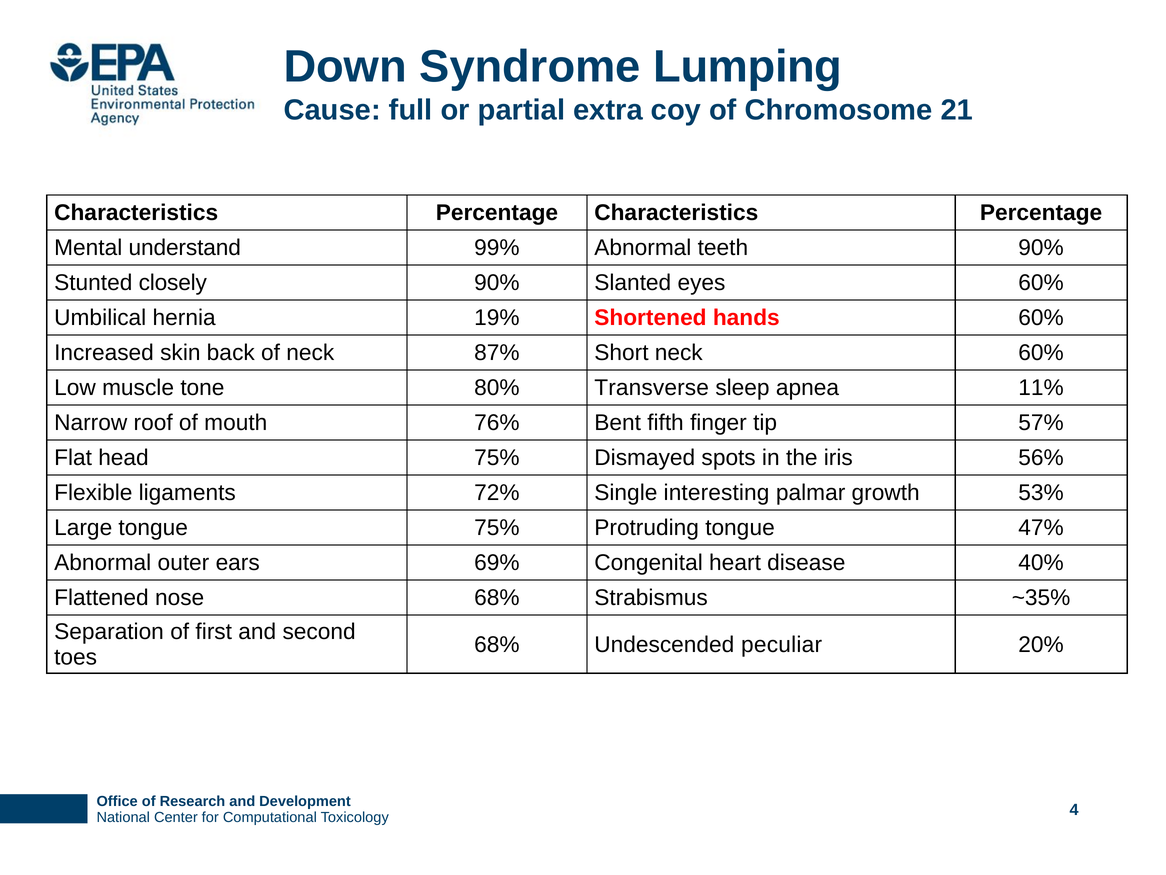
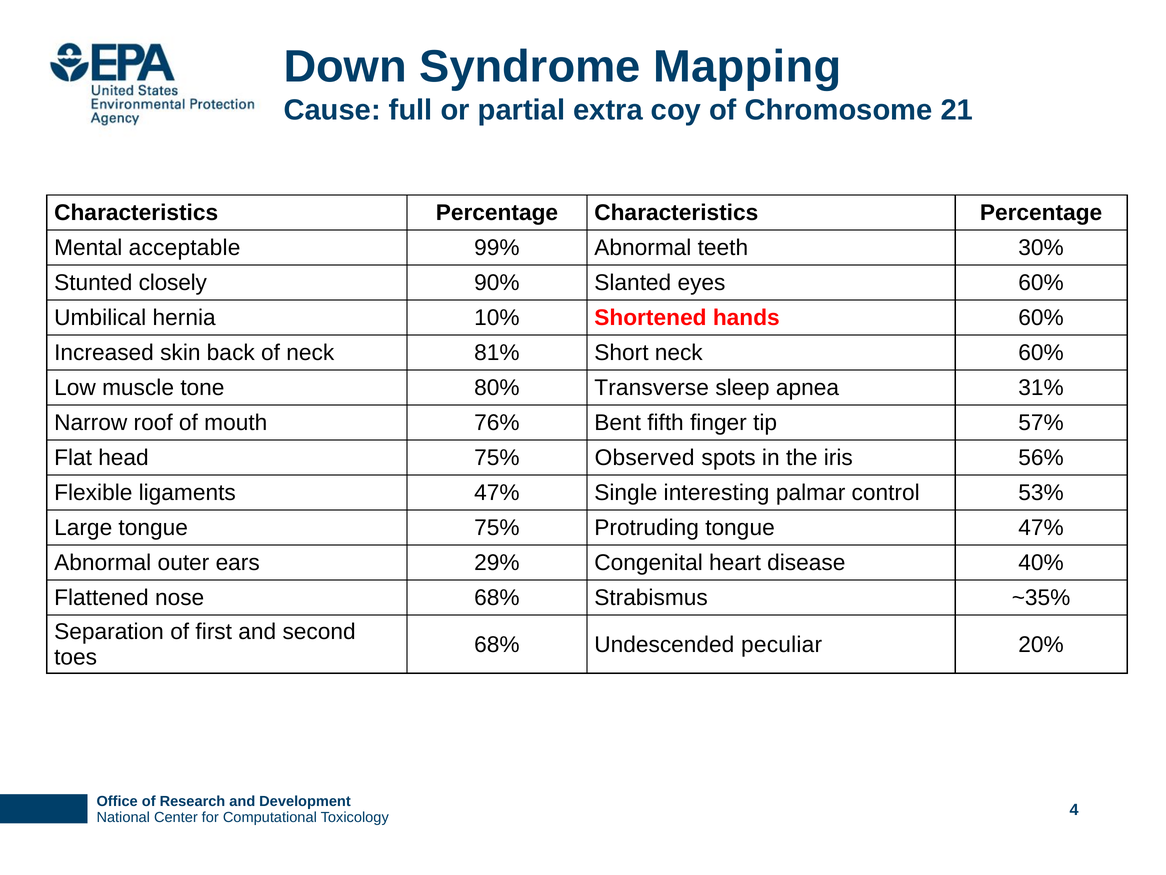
Lumping: Lumping -> Mapping
understand: understand -> acceptable
teeth 90%: 90% -> 30%
19%: 19% -> 10%
87%: 87% -> 81%
11%: 11% -> 31%
Dismayed: Dismayed -> Observed
ligaments 72%: 72% -> 47%
growth: growth -> control
69%: 69% -> 29%
